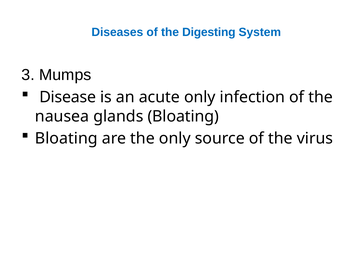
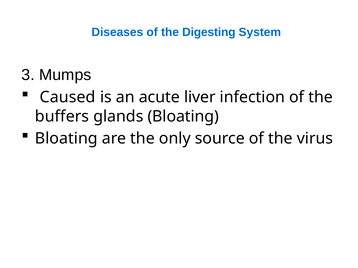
Disease: Disease -> Caused
acute only: only -> liver
nausea: nausea -> buffers
